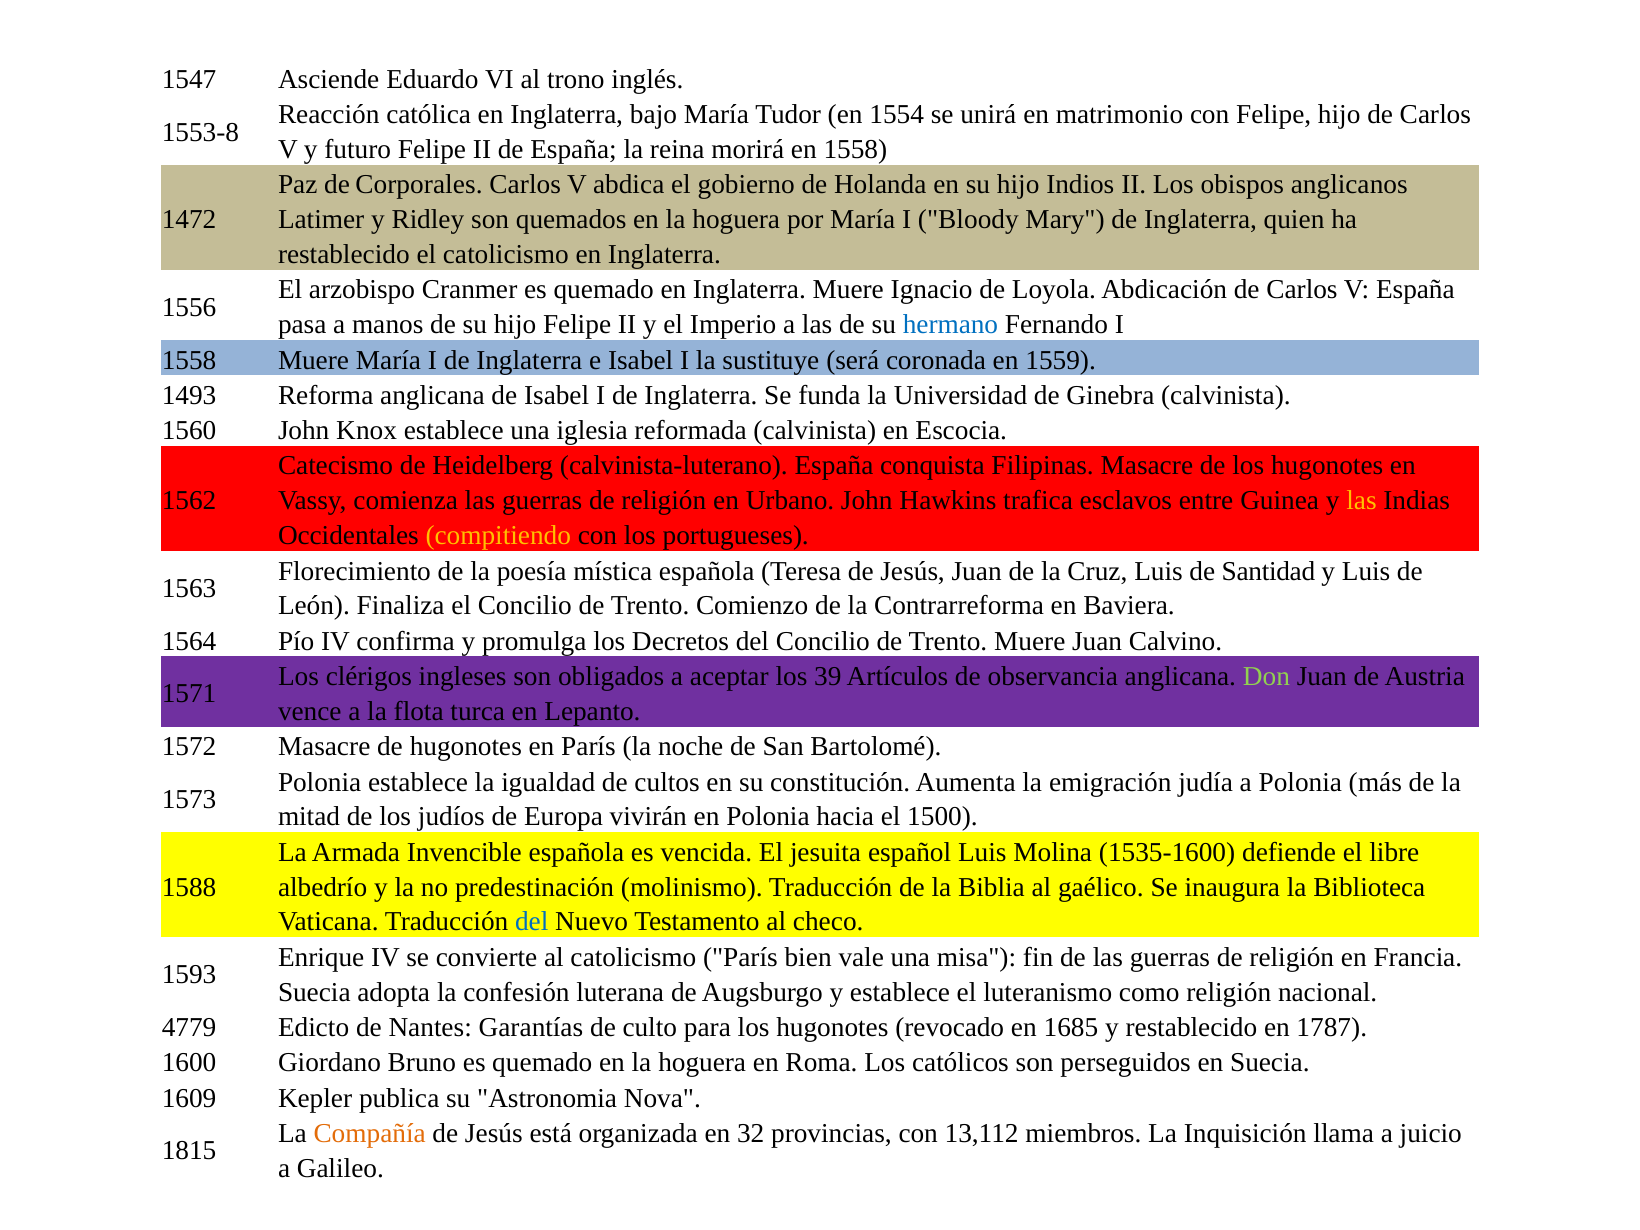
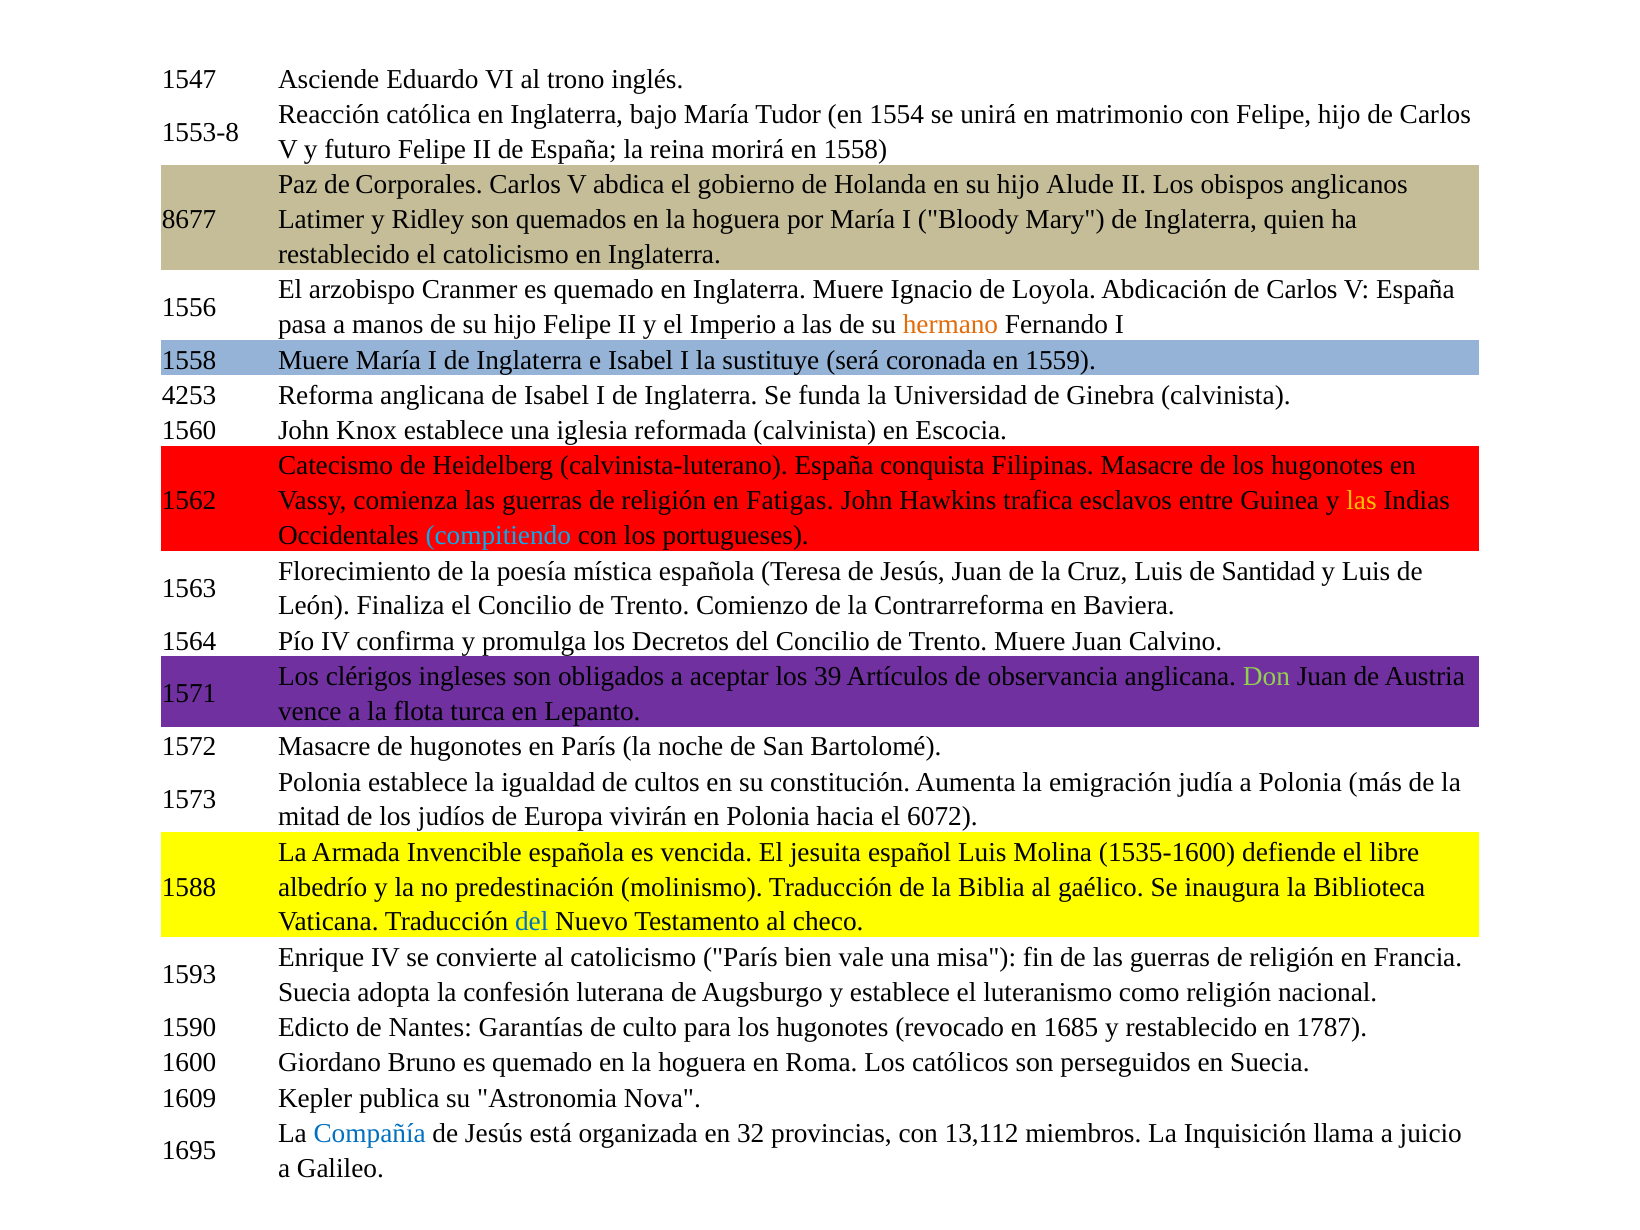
Indios: Indios -> Alude
1472: 1472 -> 8677
hermano colour: blue -> orange
1493: 1493 -> 4253
Urbano: Urbano -> Fatigas
compitiendo colour: yellow -> light blue
1500: 1500 -> 6072
4779: 4779 -> 1590
Compañía colour: orange -> blue
1815: 1815 -> 1695
